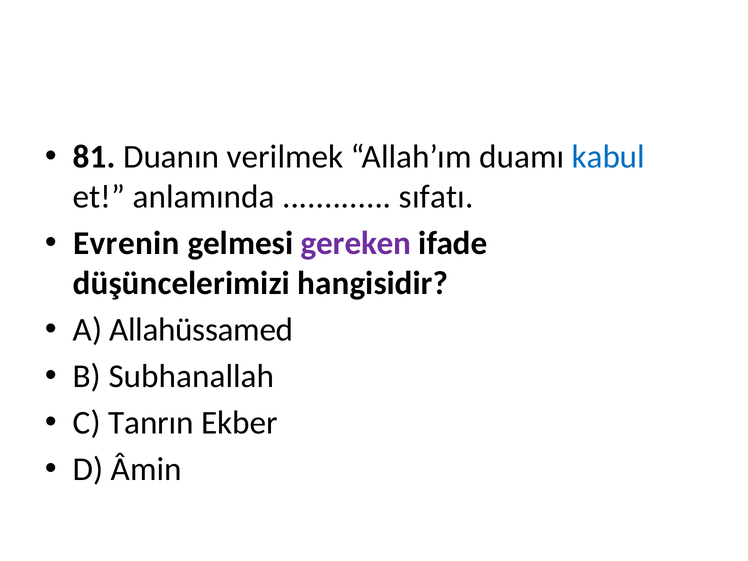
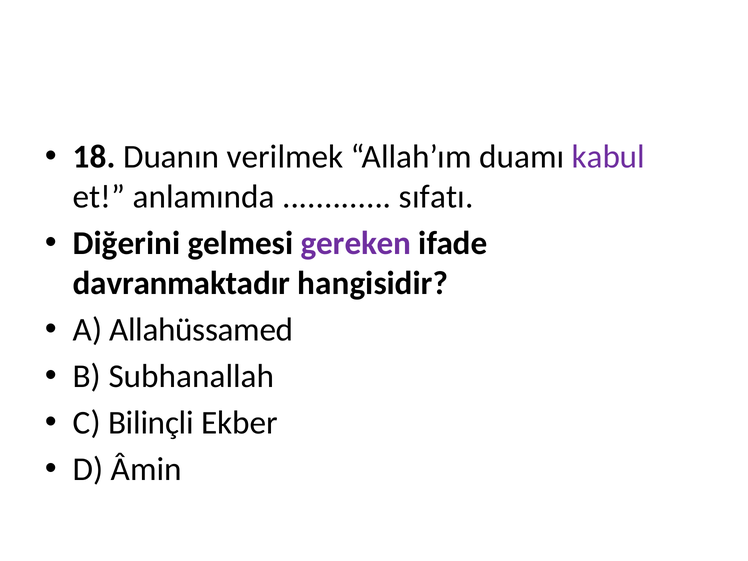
81: 81 -> 18
kabul colour: blue -> purple
Evrenin: Evrenin -> Diğerini
düşüncelerimizi: düşüncelerimizi -> davranmaktadır
Tanrın: Tanrın -> Bilinçli
